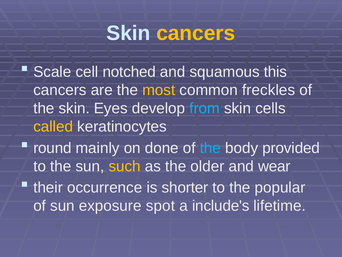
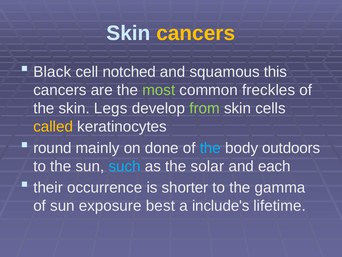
Scale: Scale -> Black
most colour: yellow -> light green
Eyes: Eyes -> Legs
from colour: light blue -> light green
provided: provided -> outdoors
such colour: yellow -> light blue
older: older -> solar
wear: wear -> each
popular: popular -> gamma
spot: spot -> best
